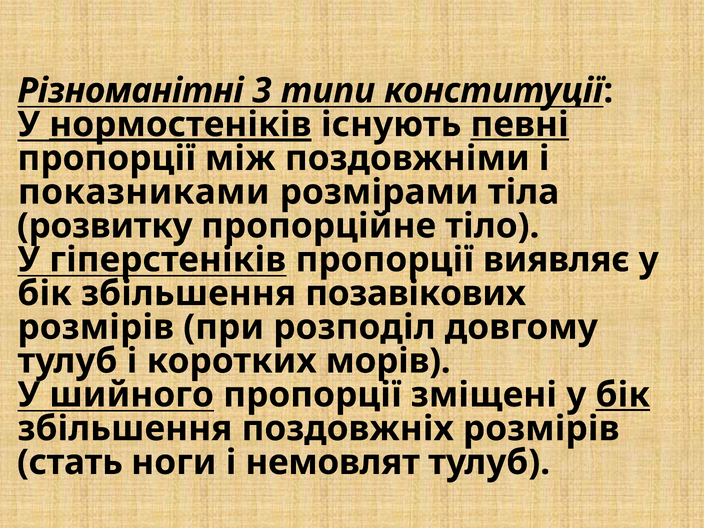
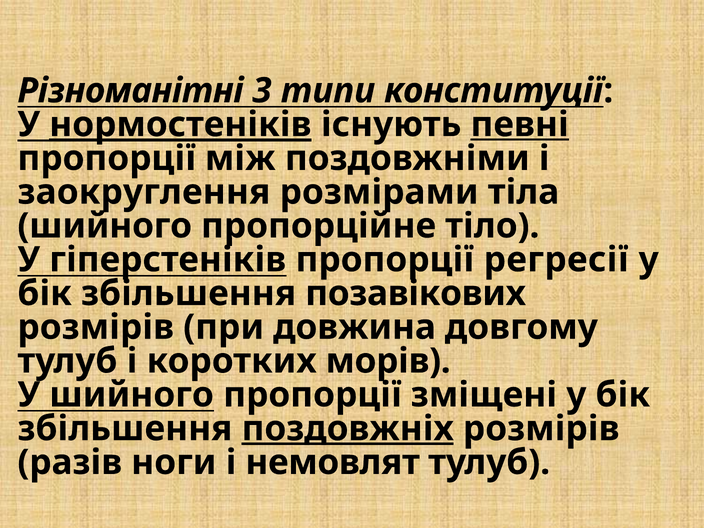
показниками: показниками -> заокруглення
розвитку at (105, 226): розвитку -> шийного
виявляє: виявляє -> регресії
розподіл: розподіл -> довжина
бік at (623, 395) underline: present -> none
поздовжніх underline: none -> present
стать: стать -> разів
